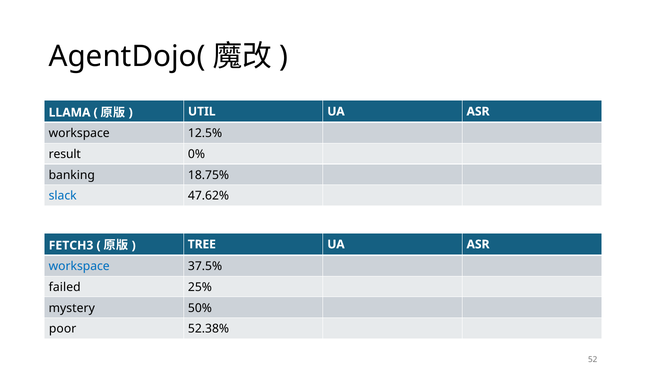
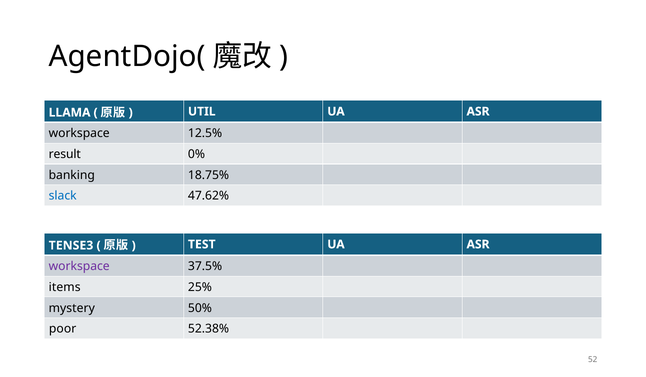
FETCH3: FETCH3 -> TENSE3
TREE: TREE -> TEST
workspace at (79, 266) colour: blue -> purple
failed: failed -> items
